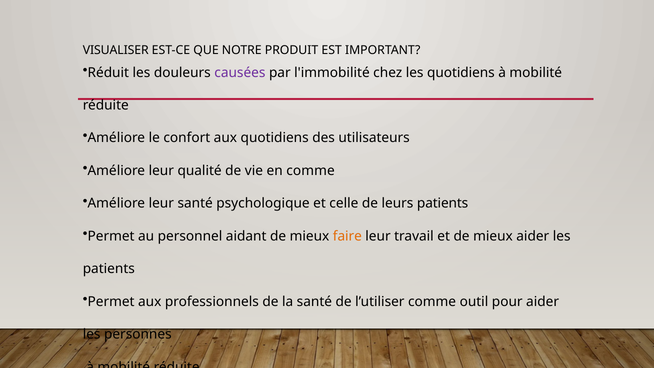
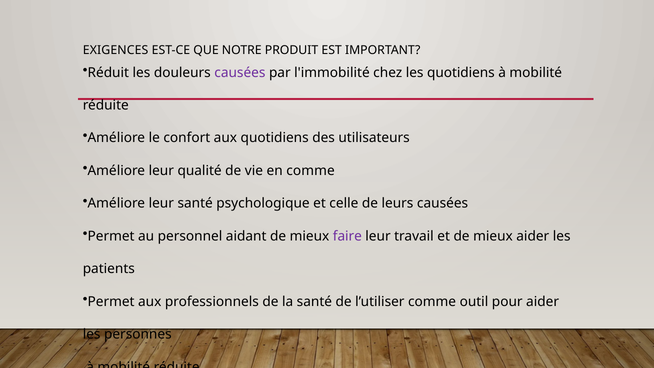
VISUALISER: VISUALISER -> EXIGENCES
leurs patients: patients -> causées
faire colour: orange -> purple
